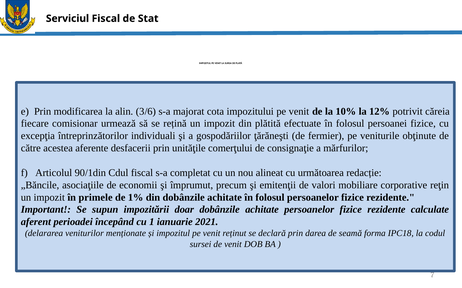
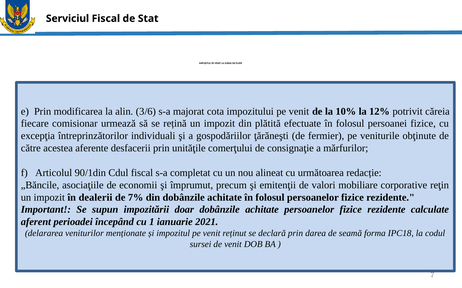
primele: primele -> dealerii
1%: 1% -> 7%
